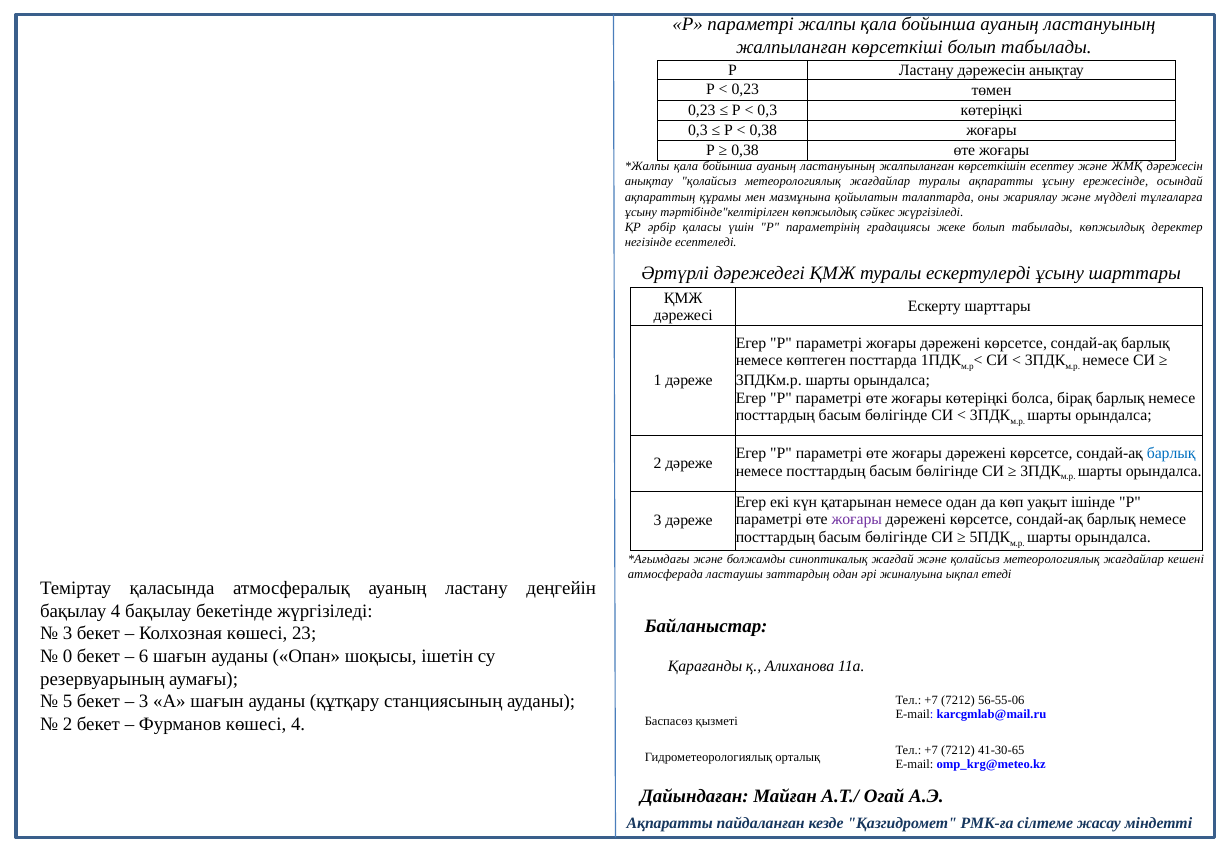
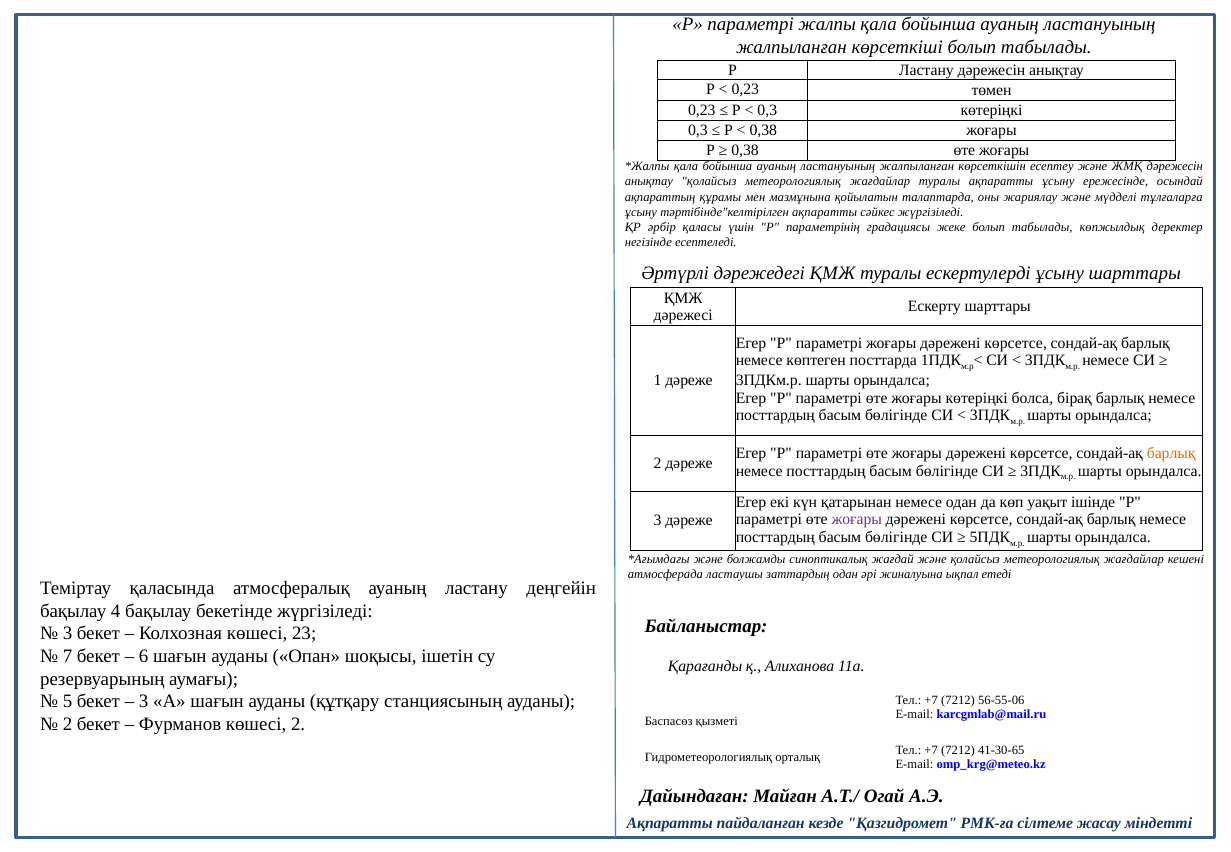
тәртібінде"келтірілген көпжылдық: көпжылдық -> ақпаратты
барлық at (1171, 454) colour: blue -> orange
0: 0 -> 7
көшесі 4: 4 -> 2
